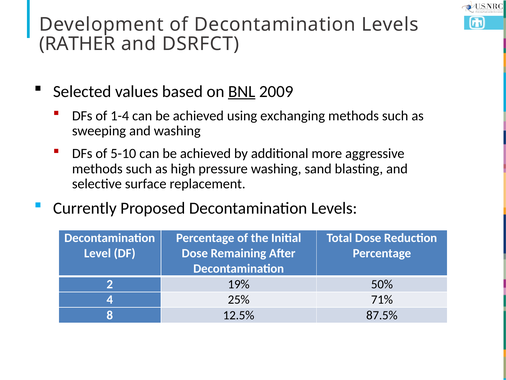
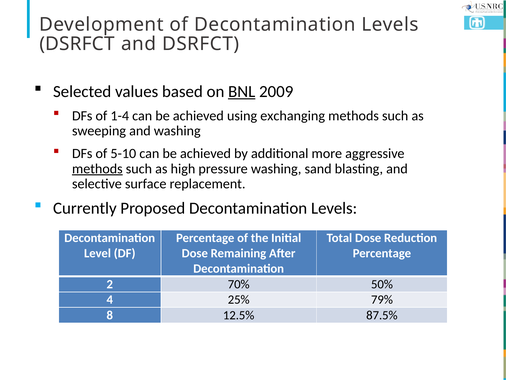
RATHER at (77, 44): RATHER -> DSRFCT
methods at (97, 169) underline: none -> present
19%: 19% -> 70%
71%: 71% -> 79%
